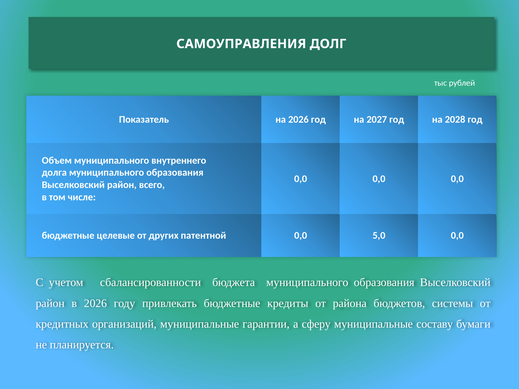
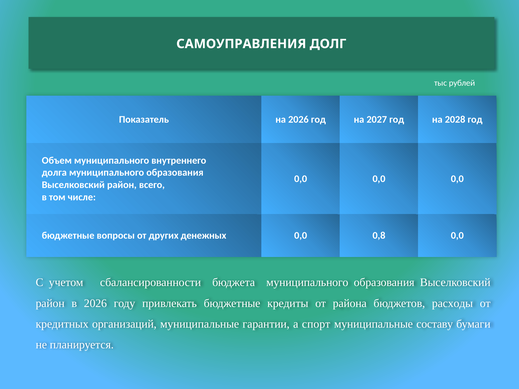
целевые: целевые -> вопросы
патентной: патентной -> денежных
5,0: 5,0 -> 0,8
системы: системы -> расходы
сферу: сферу -> спорт
